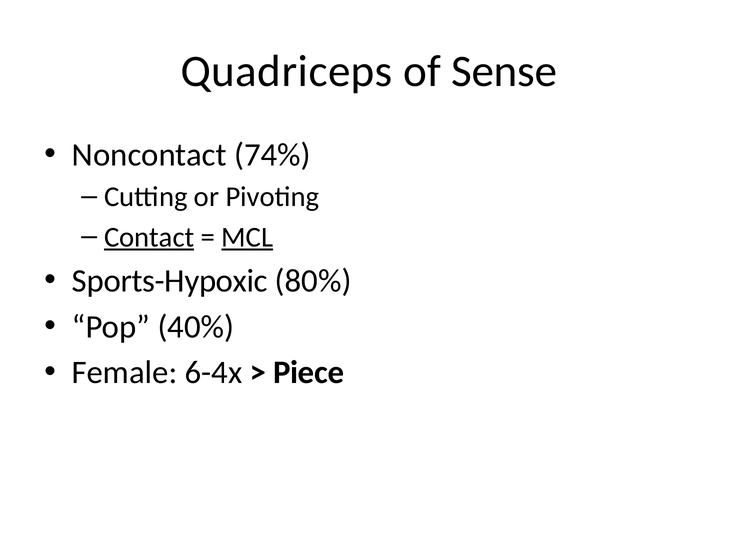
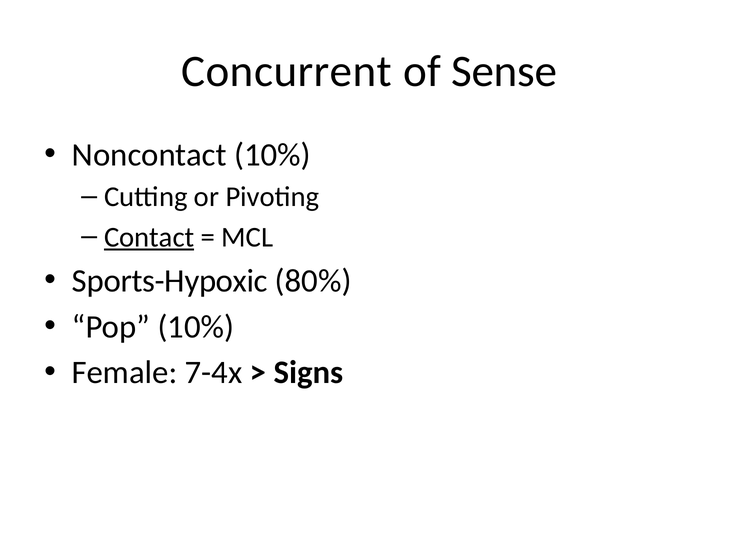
Quadriceps: Quadriceps -> Concurrent
Noncontact 74%: 74% -> 10%
MCL underline: present -> none
Pop 40%: 40% -> 10%
6-4x: 6-4x -> 7-4x
Piece: Piece -> Signs
